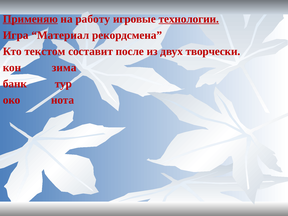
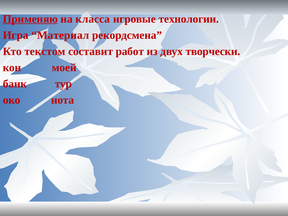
работу: работу -> класса
технологии underline: present -> none
после: после -> работ
зима: зима -> моей
